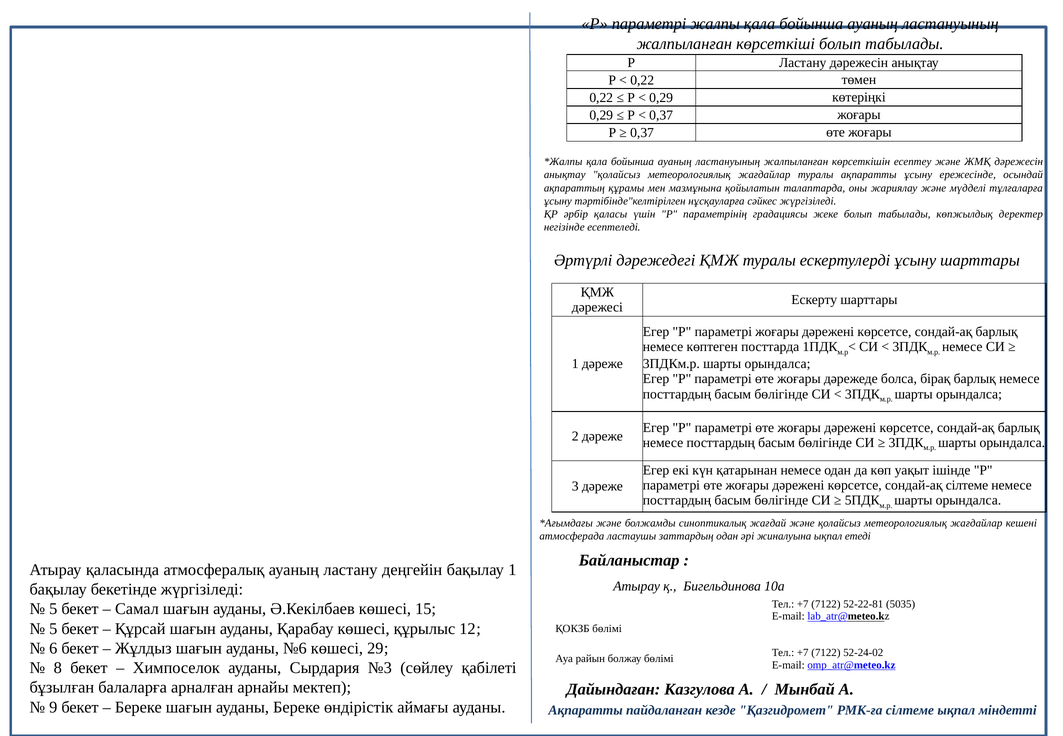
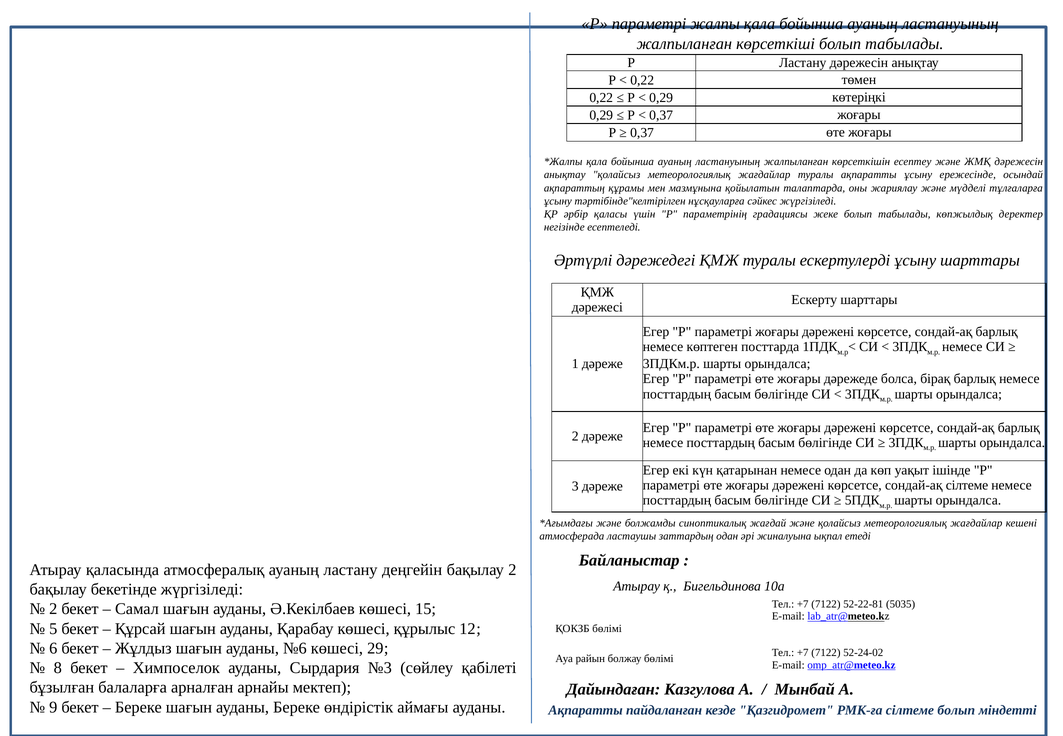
бақылау 1: 1 -> 2
5 at (53, 609): 5 -> 2
сілтеме ықпал: ықпал -> болып
